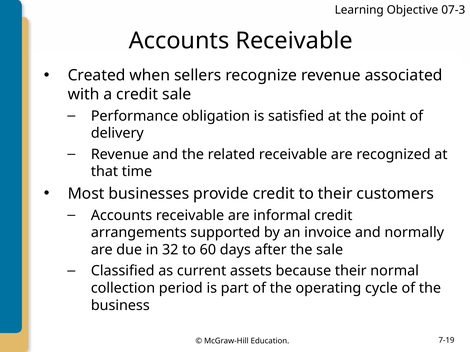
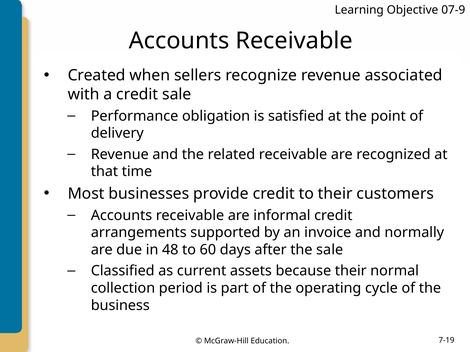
07-3: 07-3 -> 07-9
32: 32 -> 48
